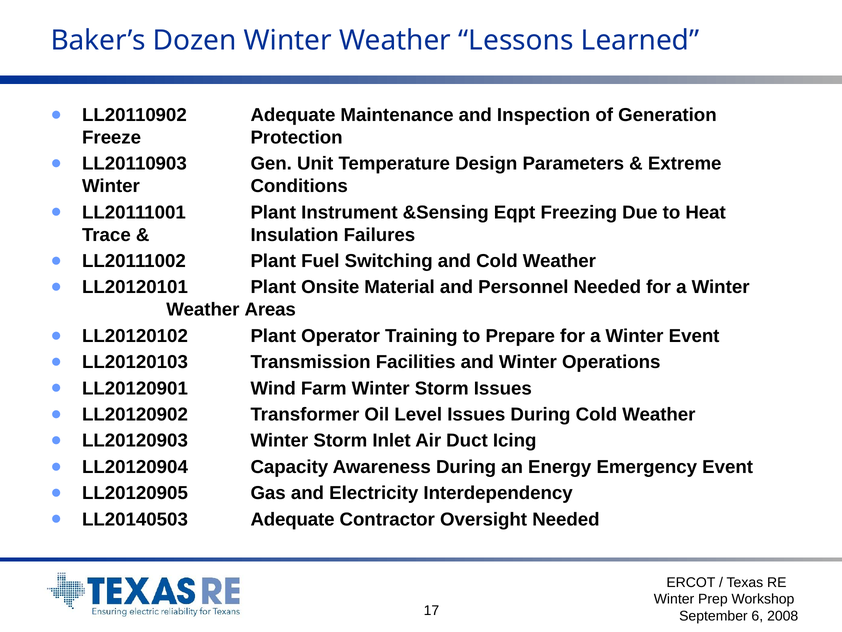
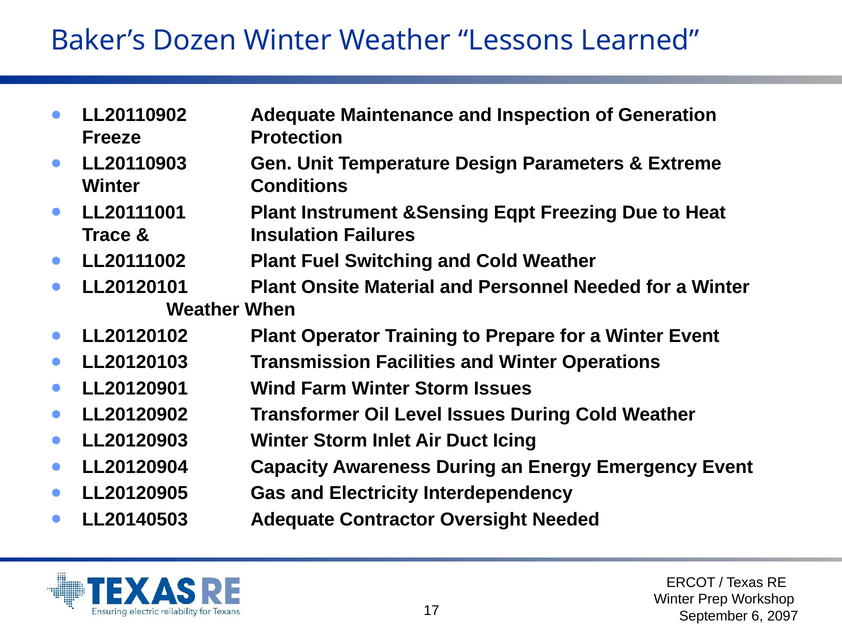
Areas: Areas -> When
2008: 2008 -> 2097
